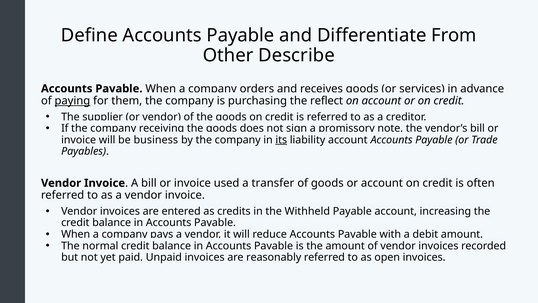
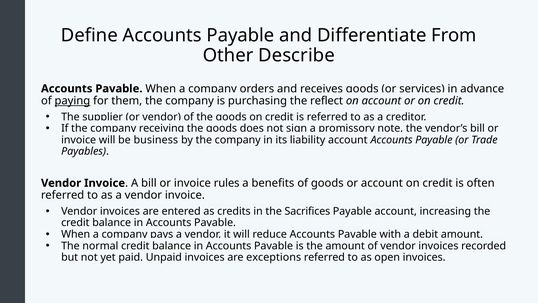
its underline: present -> none
used: used -> rules
transfer: transfer -> benefits
Withheld: Withheld -> Sacrifices
reasonably: reasonably -> exceptions
